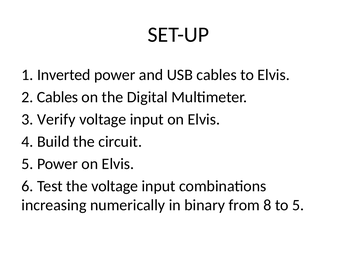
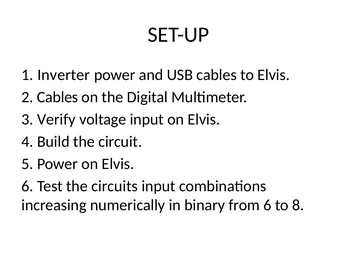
Inverted: Inverted -> Inverter
the voltage: voltage -> circuits
from 8: 8 -> 6
to 5: 5 -> 8
